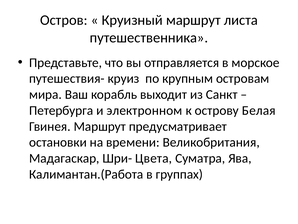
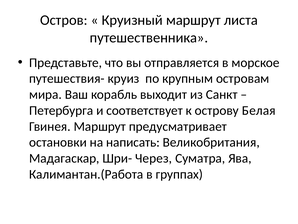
электронном: электронном -> соответствует
времени: времени -> написать
Цвета: Цвета -> Через
